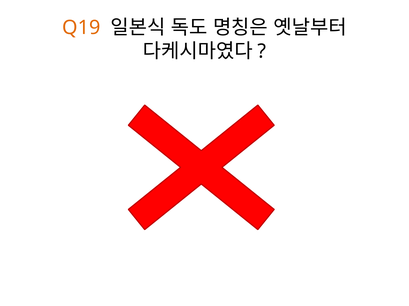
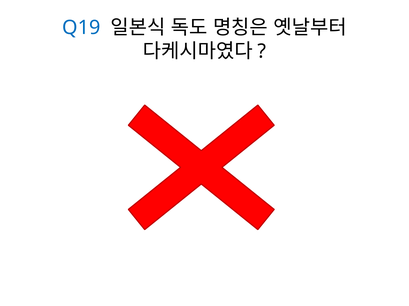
Q19 colour: orange -> blue
